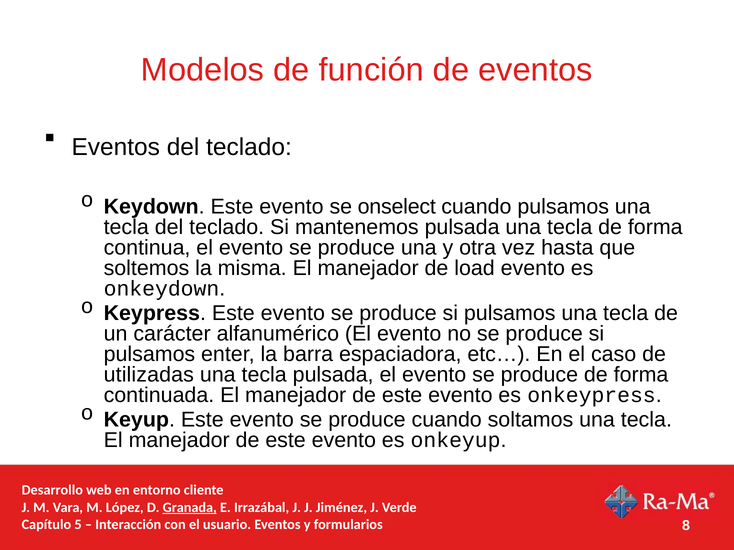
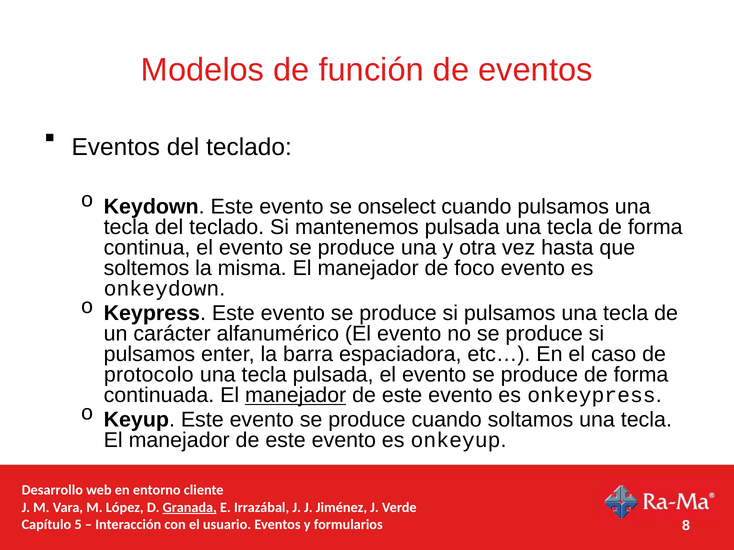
load: load -> foco
utilizadas: utilizadas -> protocolo
manejador at (296, 396) underline: none -> present
